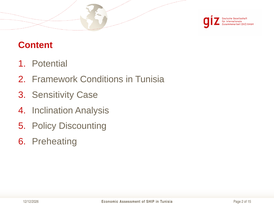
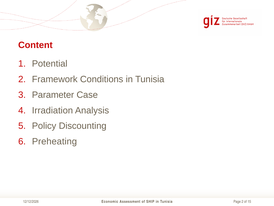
Sensitivity: Sensitivity -> Parameter
Inclination: Inclination -> Irradiation
